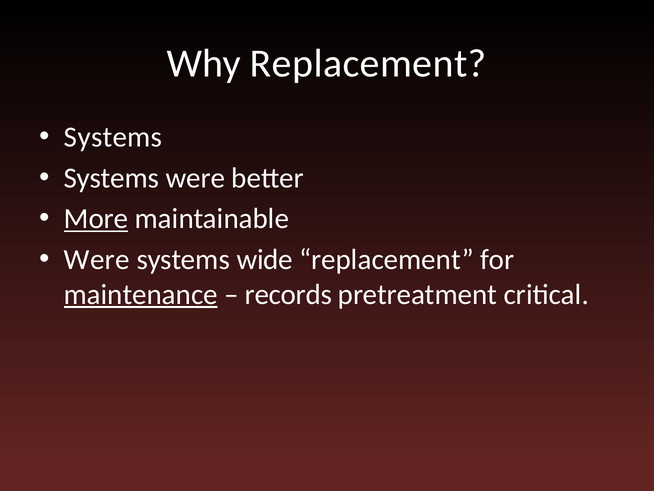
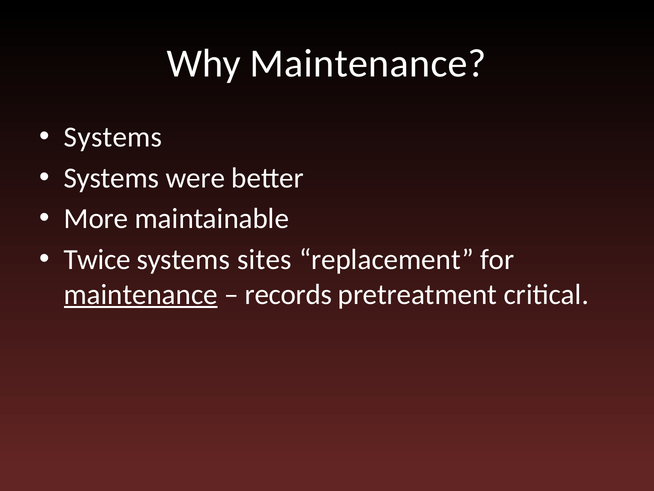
Why Replacement: Replacement -> Maintenance
More underline: present -> none
Were at (97, 259): Were -> Twice
wide: wide -> sites
